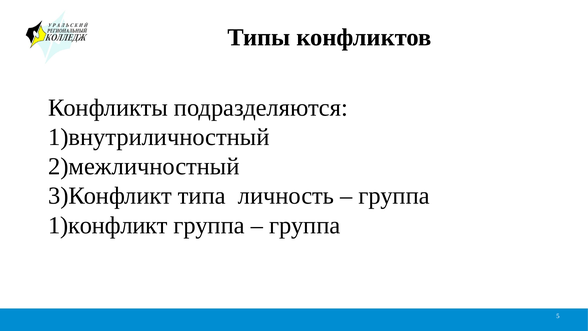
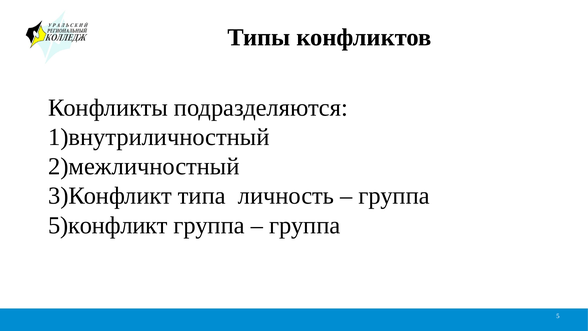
1)конфликт: 1)конфликт -> 5)конфликт
